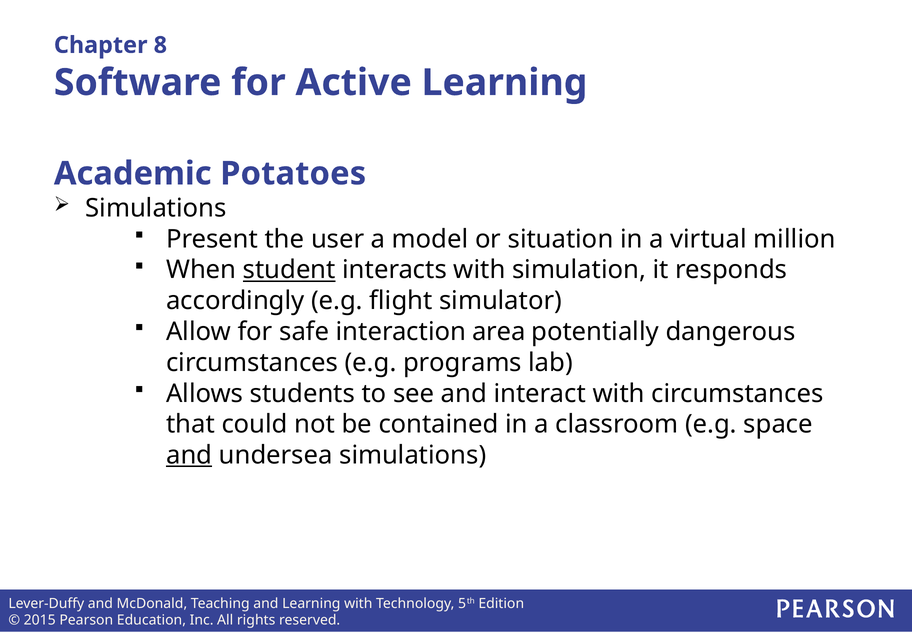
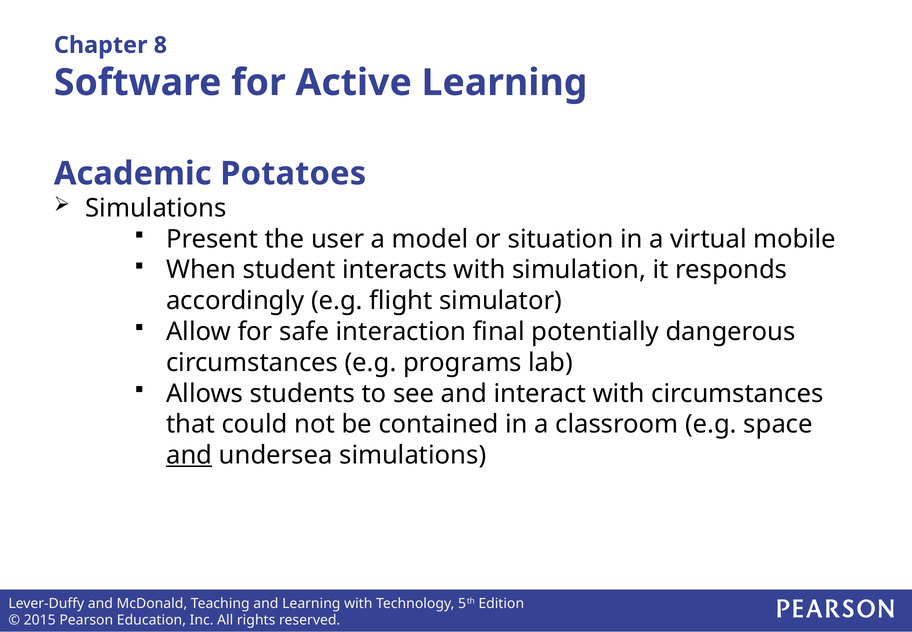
million: million -> mobile
student underline: present -> none
area: area -> final
